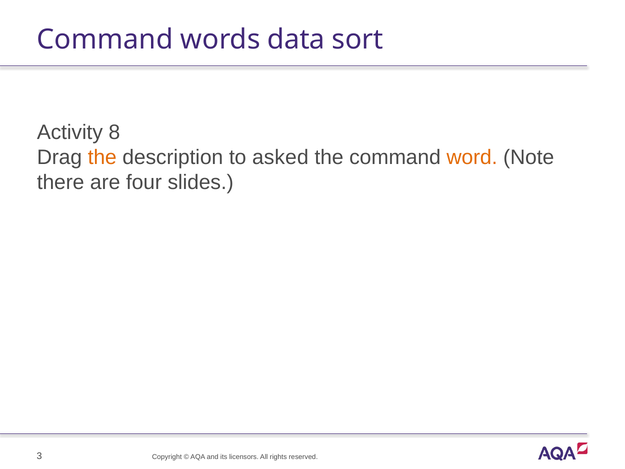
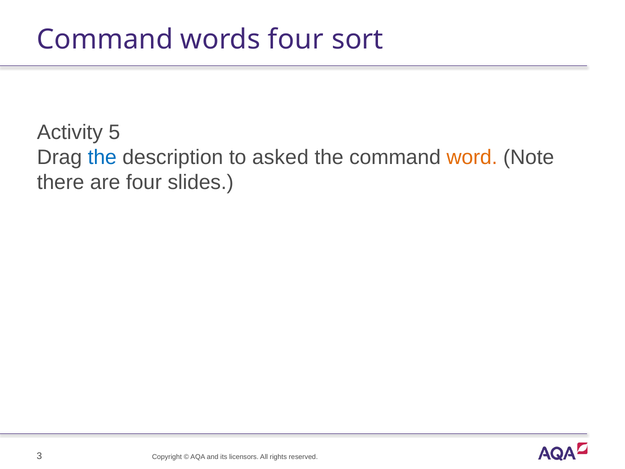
words data: data -> four
8: 8 -> 5
the at (102, 157) colour: orange -> blue
